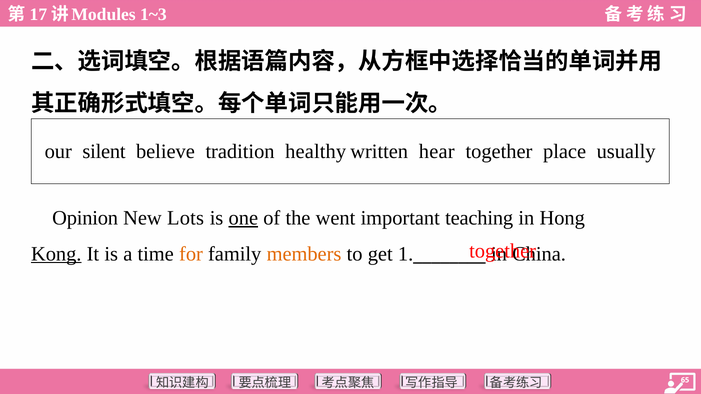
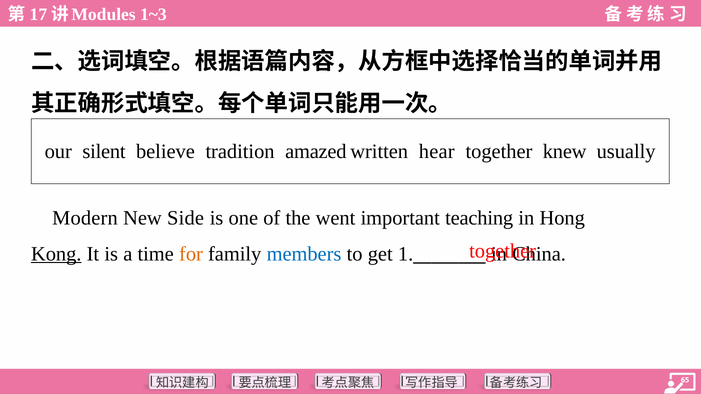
healthy: healthy -> amazed
place: place -> knew
Opinion: Opinion -> Modern
Lots: Lots -> Side
one underline: present -> none
members colour: orange -> blue
